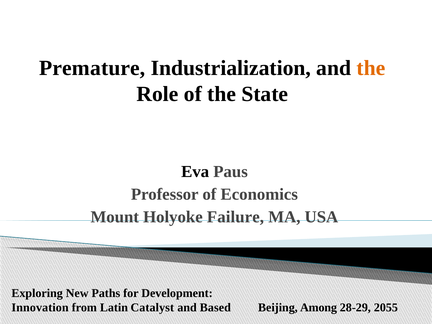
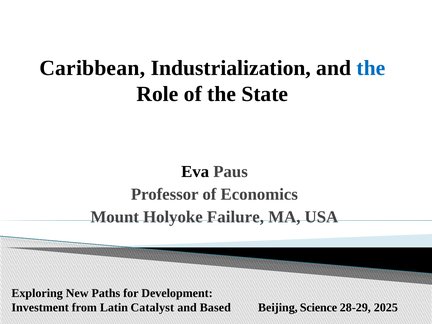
Premature: Premature -> Caribbean
the at (371, 68) colour: orange -> blue
Innovation: Innovation -> Investment
Among: Among -> Science
2055: 2055 -> 2025
